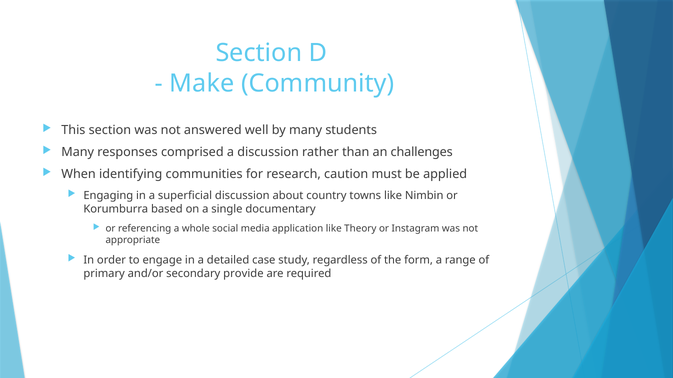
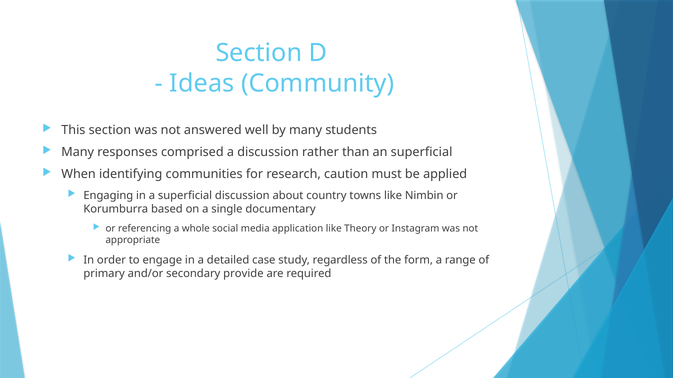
Make: Make -> Ideas
an challenges: challenges -> superficial
